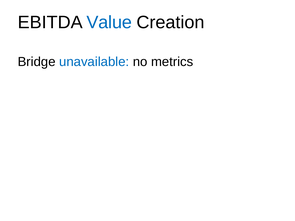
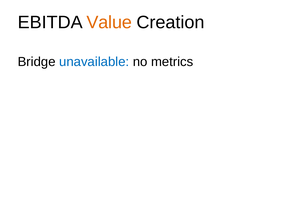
Value colour: blue -> orange
